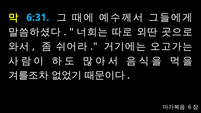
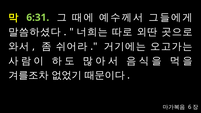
6:31 colour: light blue -> light green
